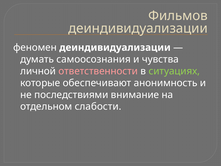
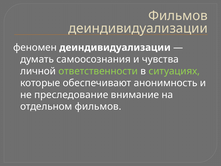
ответственности colour: pink -> light green
последствиями: последствиями -> преследование
отдельном слабости: слабости -> фильмов
